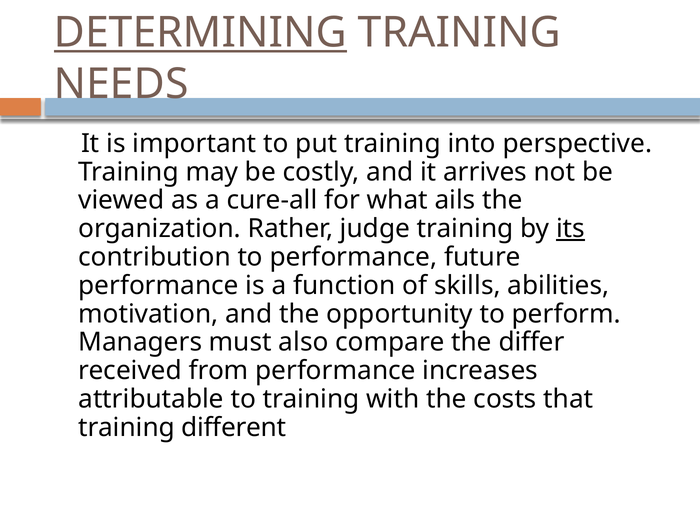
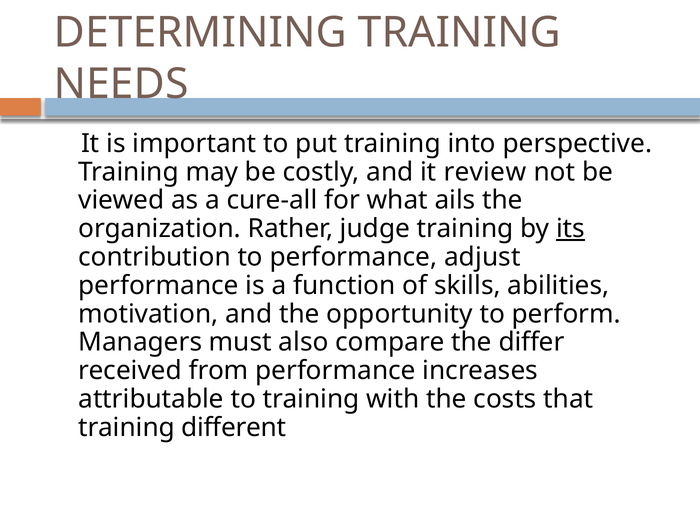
DETERMINING underline: present -> none
arrives: arrives -> review
future: future -> adjust
